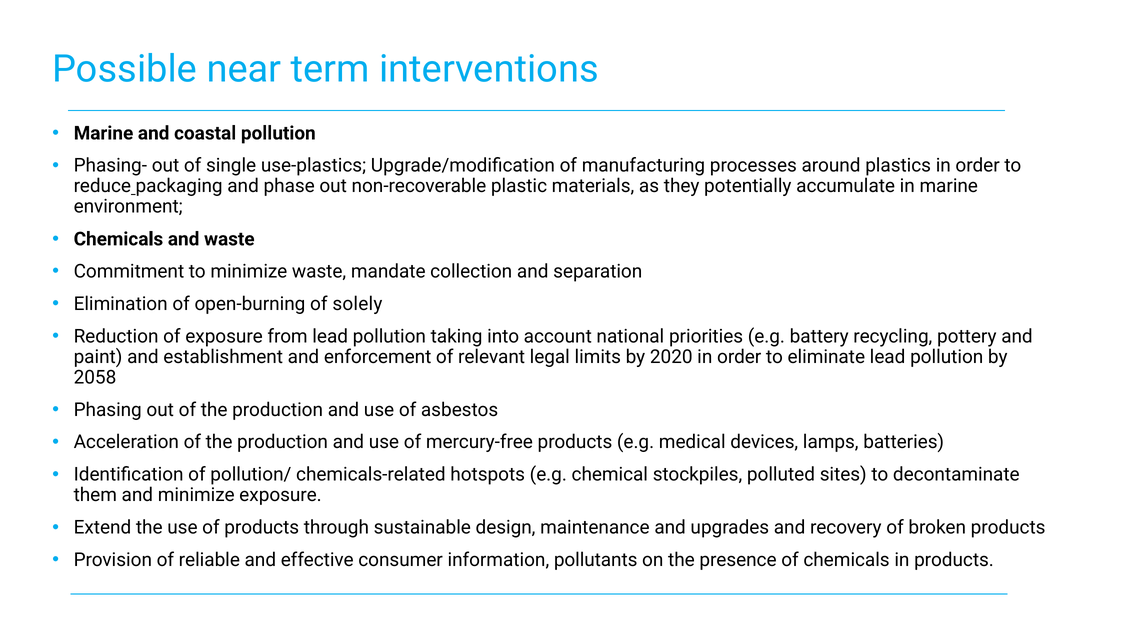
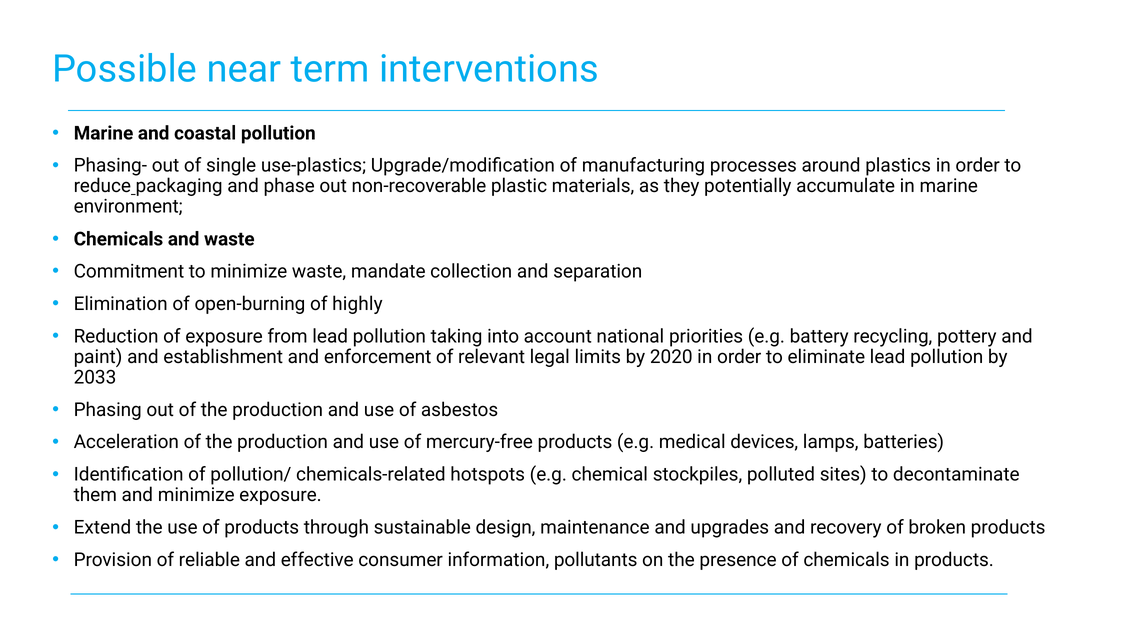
solely: solely -> highly
2058: 2058 -> 2033
